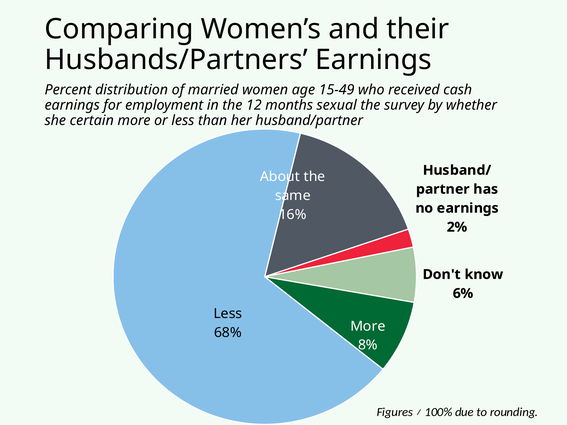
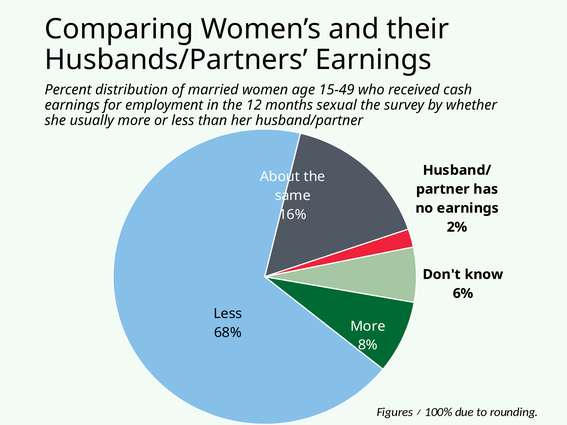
certain: certain -> usually
